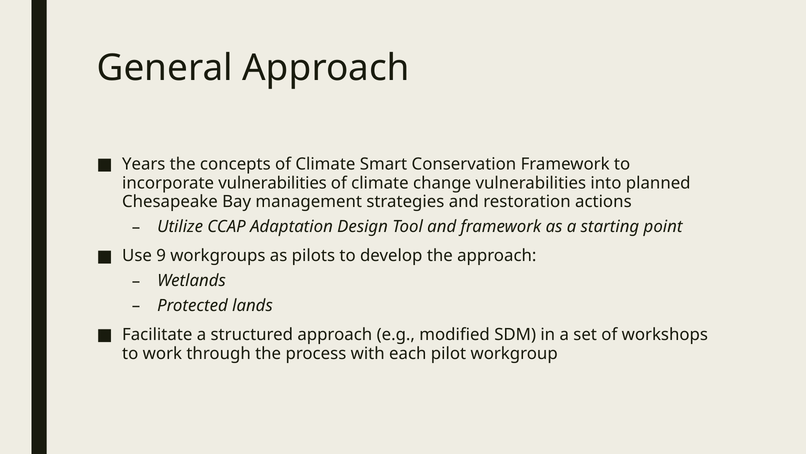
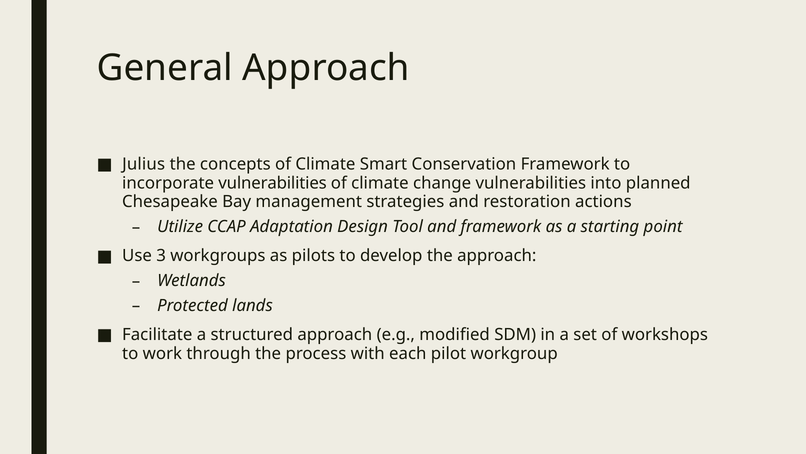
Years: Years -> Julius
9: 9 -> 3
